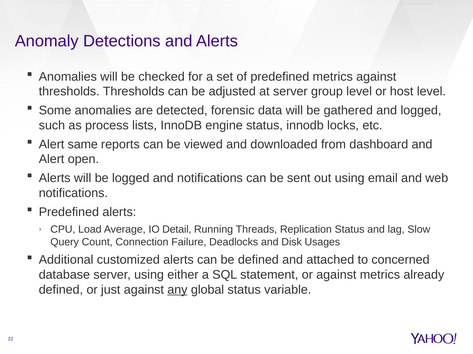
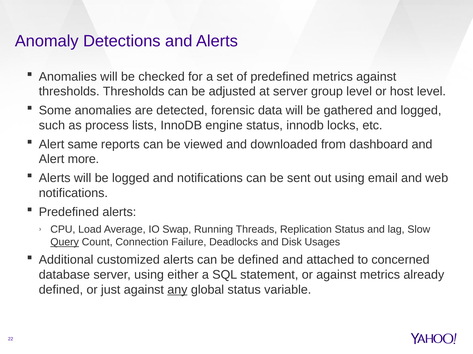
open: open -> more
Detail: Detail -> Swap
Query underline: none -> present
